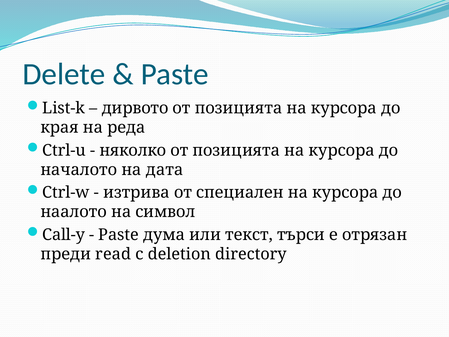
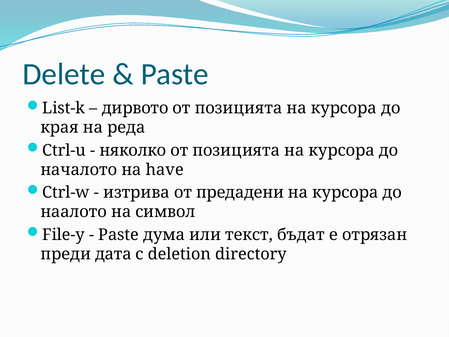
дата: дата -> have
специален: специален -> предадени
Call-y: Call-y -> File-y
търси: търси -> бъдат
read: read -> дата
